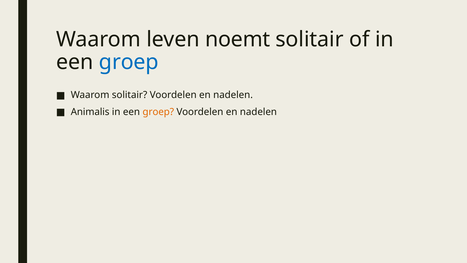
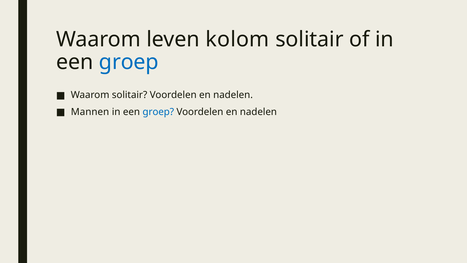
noemt: noemt -> kolom
Animalis: Animalis -> Mannen
groep at (158, 112) colour: orange -> blue
